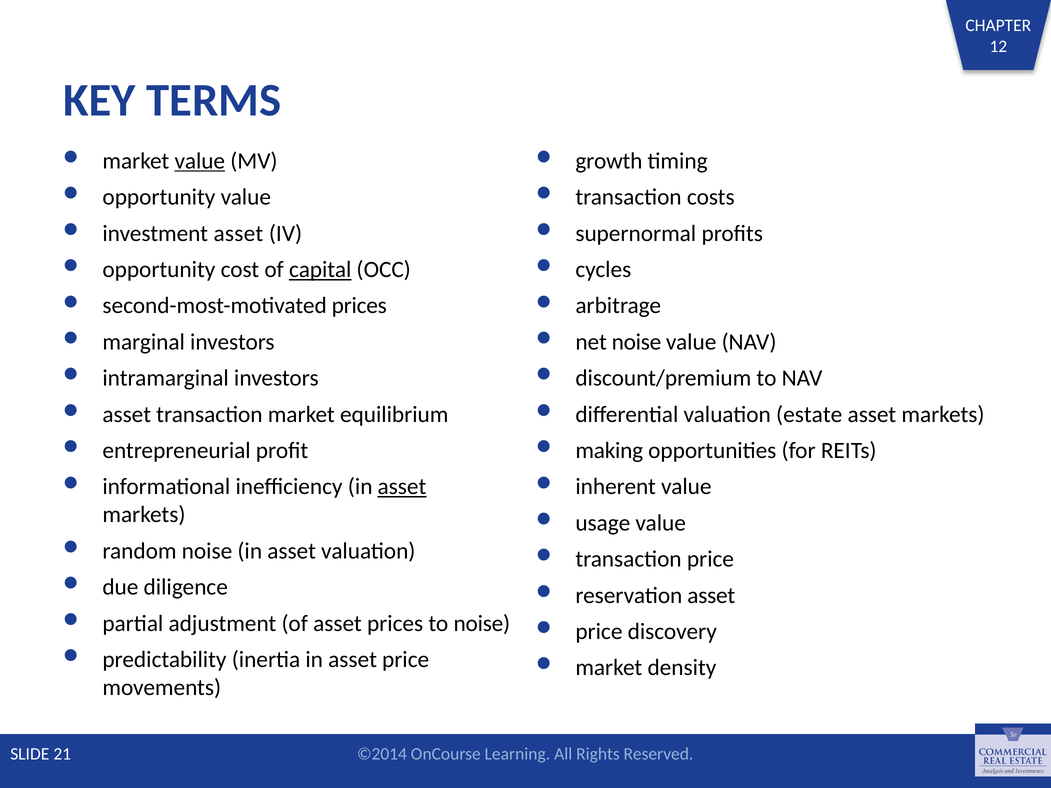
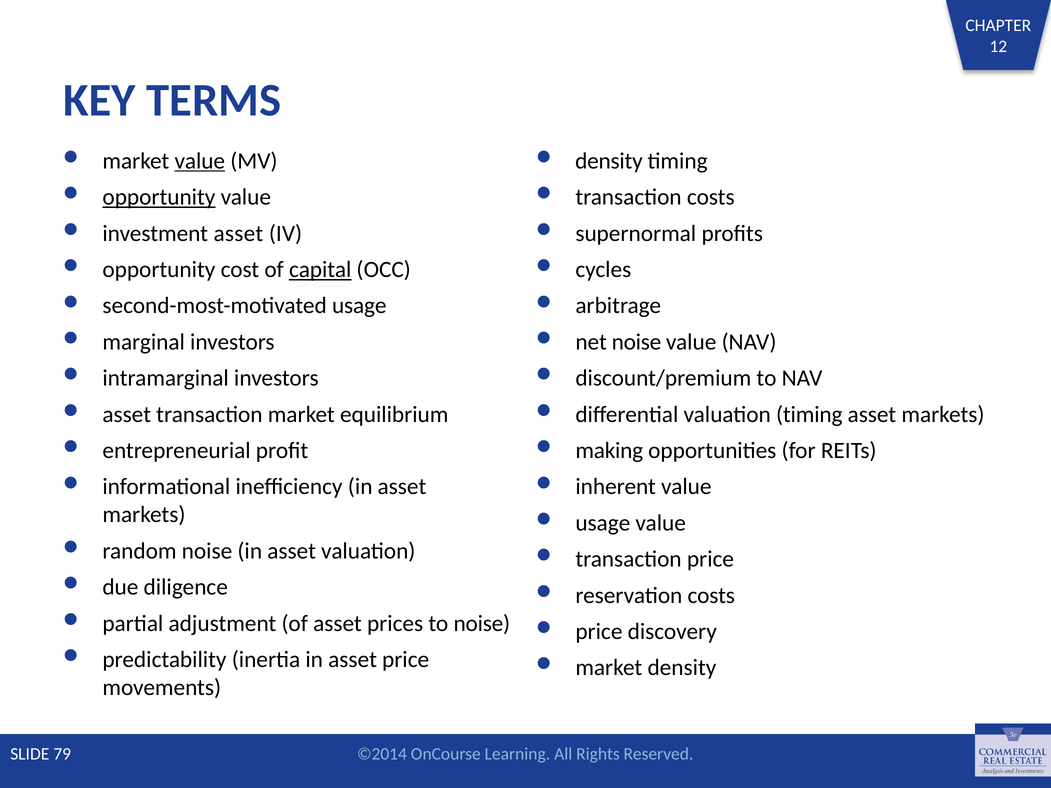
growth at (609, 161): growth -> density
opportunity at (159, 197) underline: none -> present
second-most-motivated prices: prices -> usage
valuation estate: estate -> timing
asset at (402, 487) underline: present -> none
reservation asset: asset -> costs
21: 21 -> 79
